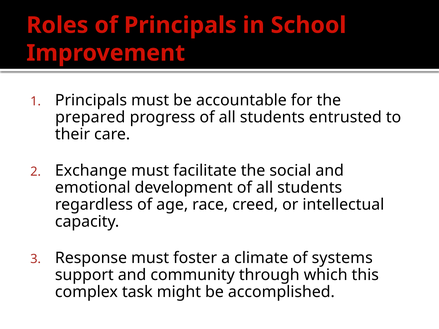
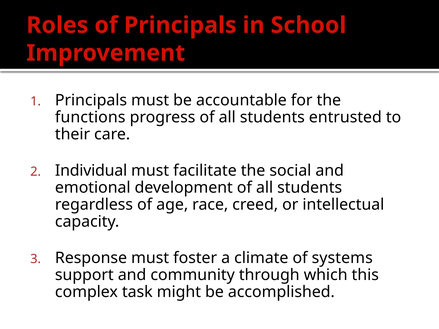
prepared: prepared -> functions
Exchange: Exchange -> Individual
